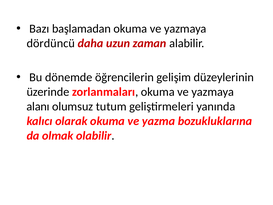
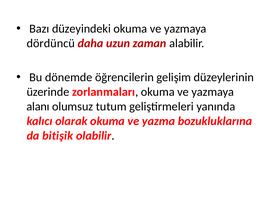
başlamadan: başlamadan -> düzeyindeki
olmak: olmak -> bitişik
